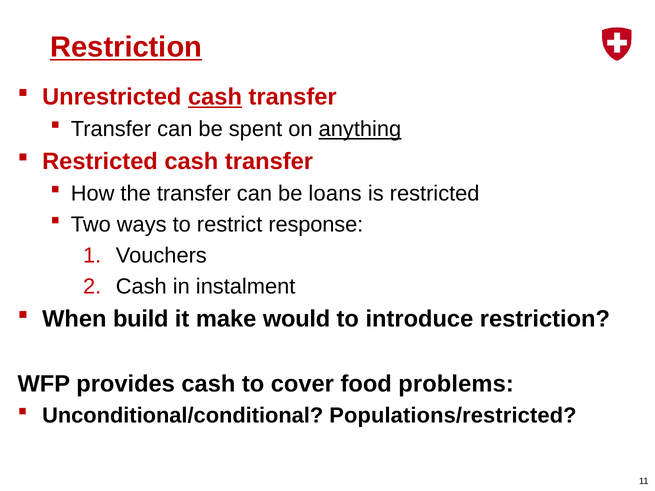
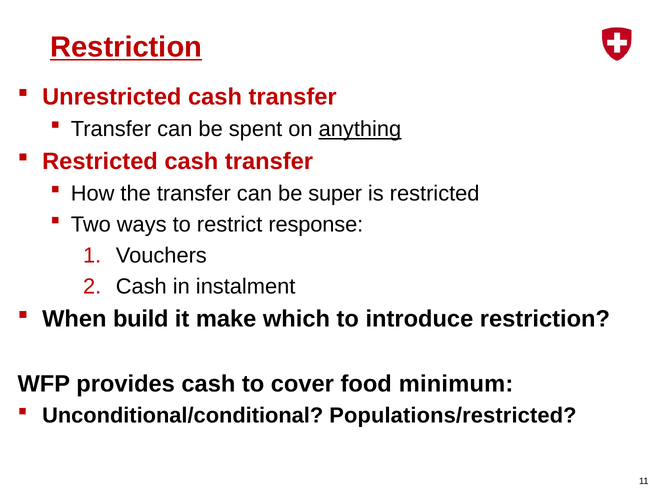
cash at (215, 97) underline: present -> none
loans: loans -> super
would: would -> which
problems: problems -> minimum
